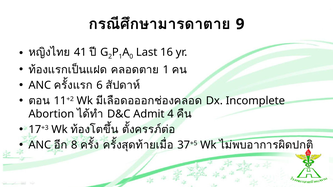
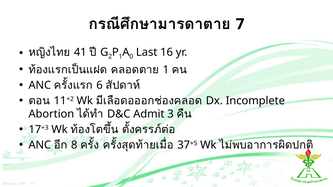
9: 9 -> 7
4: 4 -> 3
